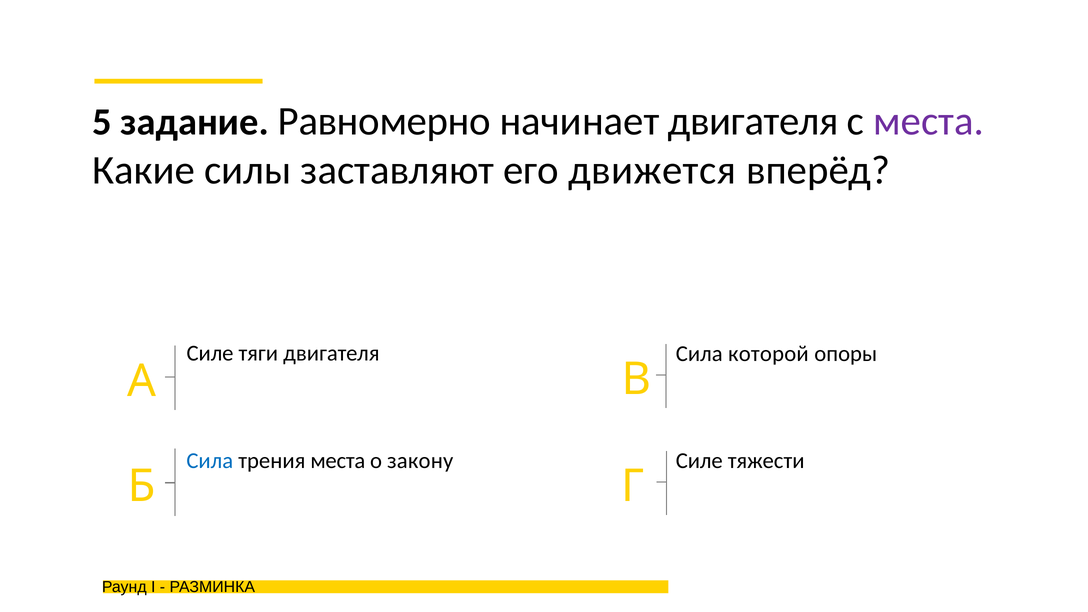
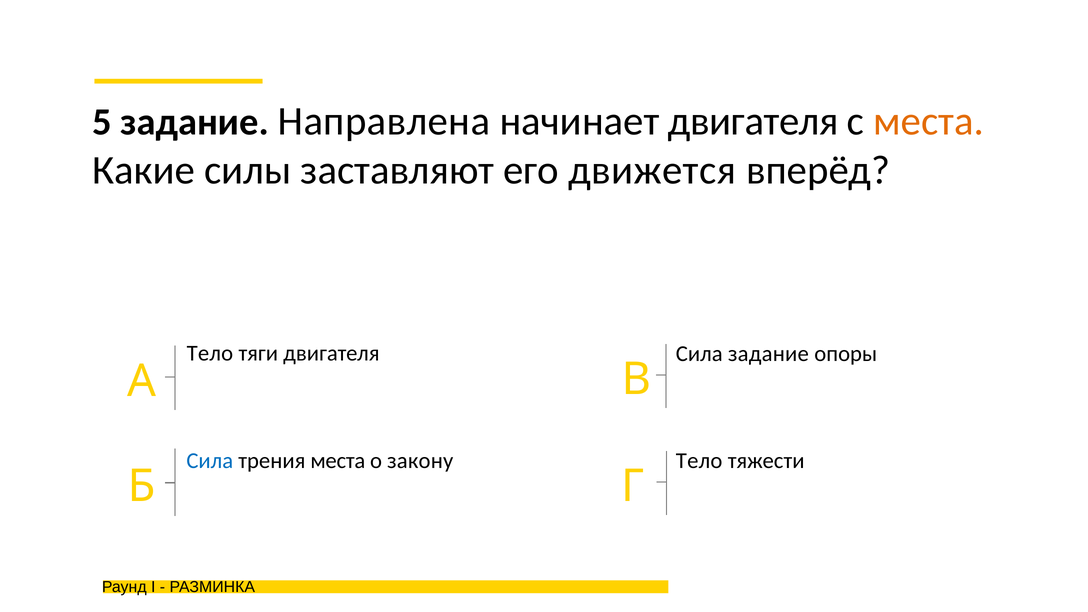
Равномерно: Равномерно -> Направлена
места at (929, 122) colour: purple -> orange
Силе at (210, 353): Силе -> Тело
Сила которой: которой -> задание
Силе at (699, 461): Силе -> Тело
